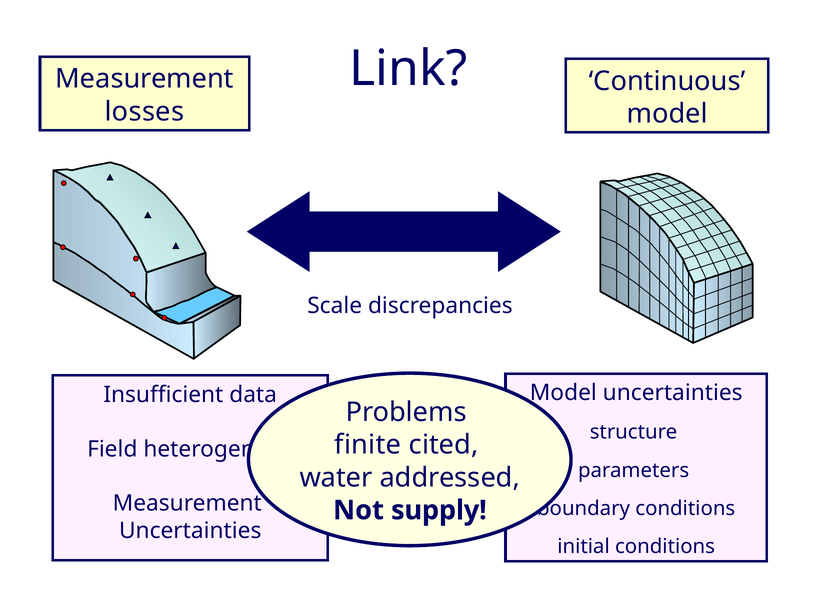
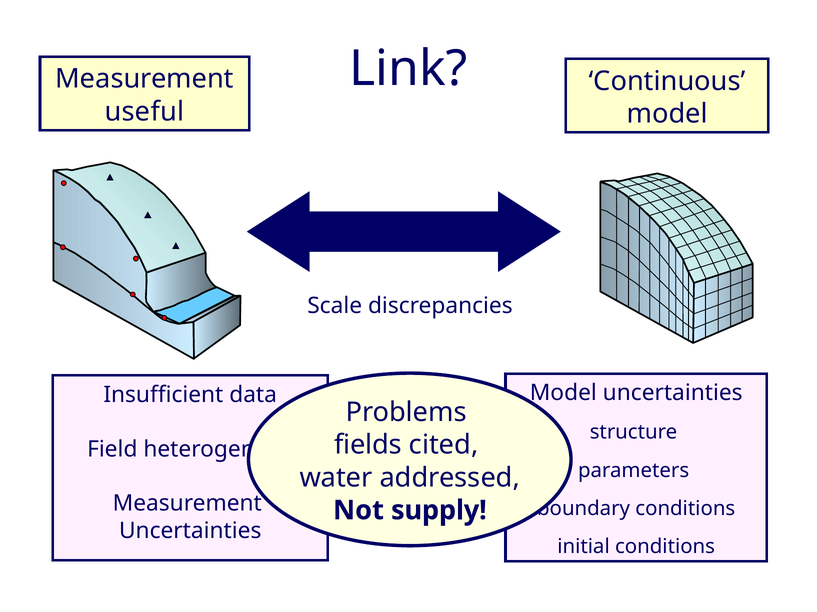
losses: losses -> useful
finite: finite -> fields
